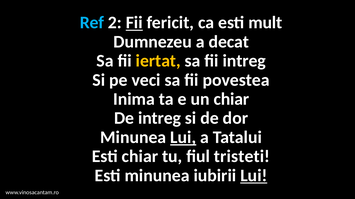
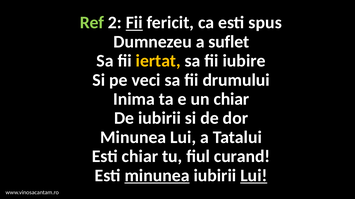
Ref colour: light blue -> light green
mult: mult -> spus
decat: decat -> suflet
fii intreg: intreg -> iubire
povestea: povestea -> drumului
De intreg: intreg -> iubirii
Lui at (183, 138) underline: present -> none
tristeti: tristeti -> curand
minunea at (157, 176) underline: none -> present
